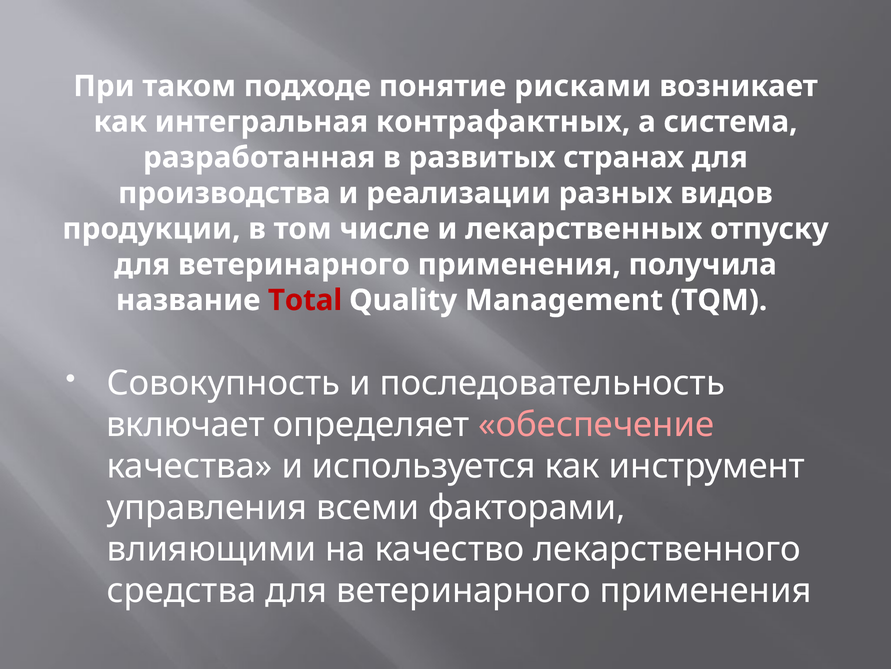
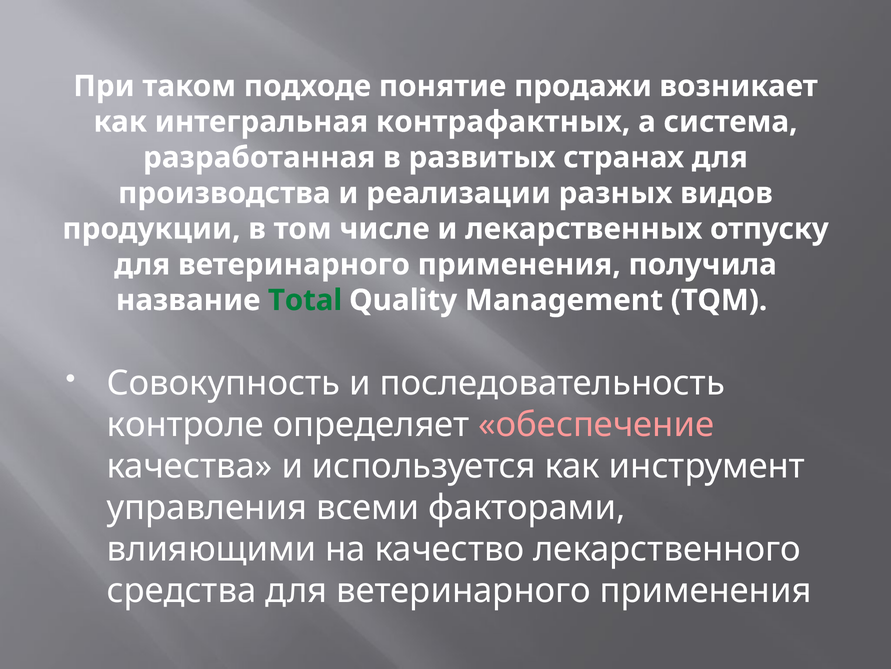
рисками: рисками -> продажи
Total colour: red -> green
включает: включает -> контроле
